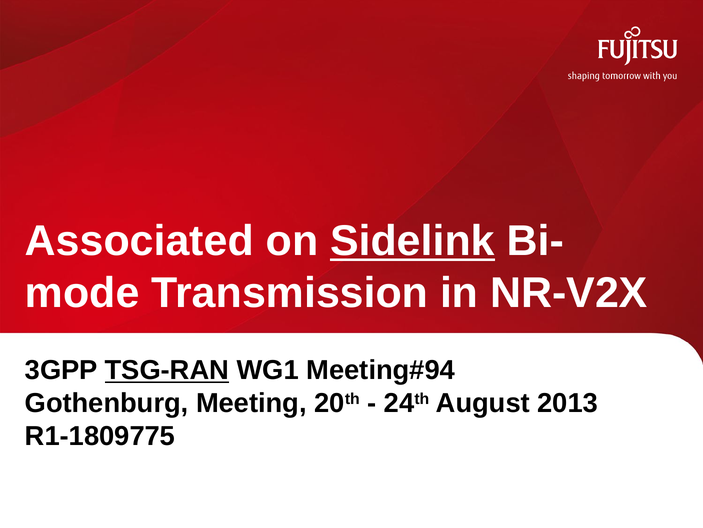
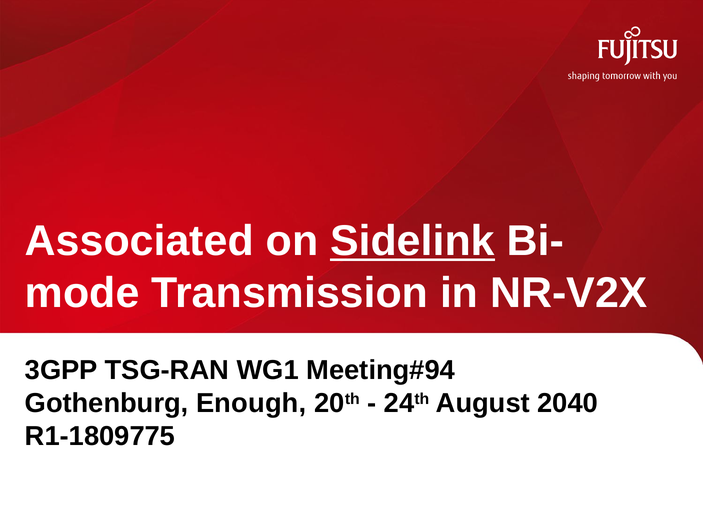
TSG-RAN underline: present -> none
Meeting: Meeting -> Enough
2013: 2013 -> 2040
